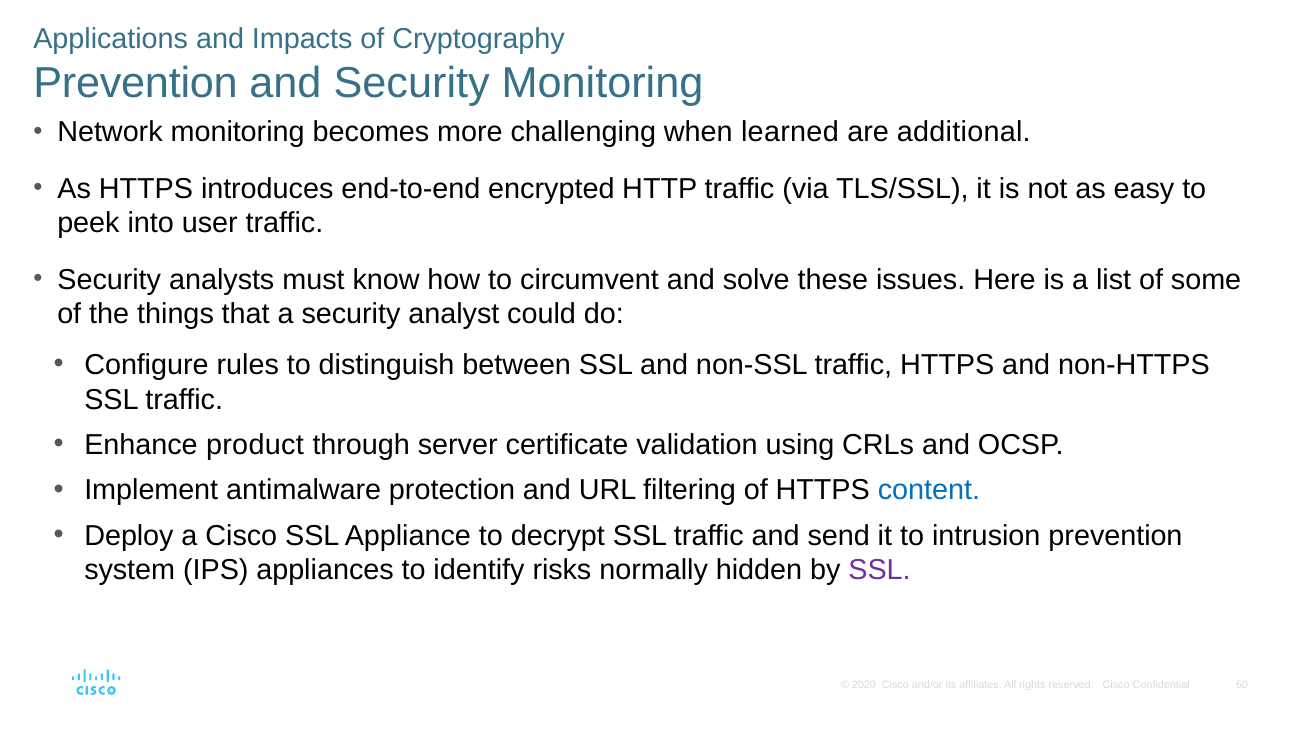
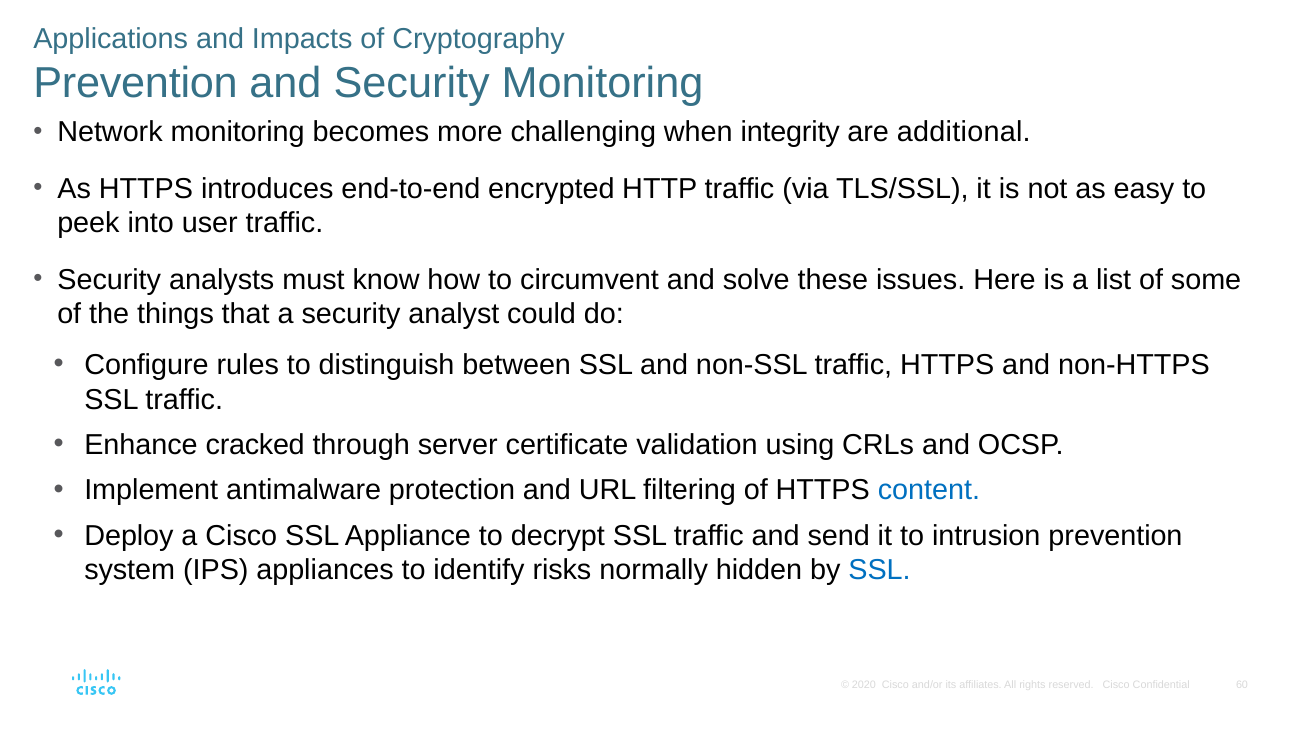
learned: learned -> integrity
product: product -> cracked
SSL at (880, 570) colour: purple -> blue
